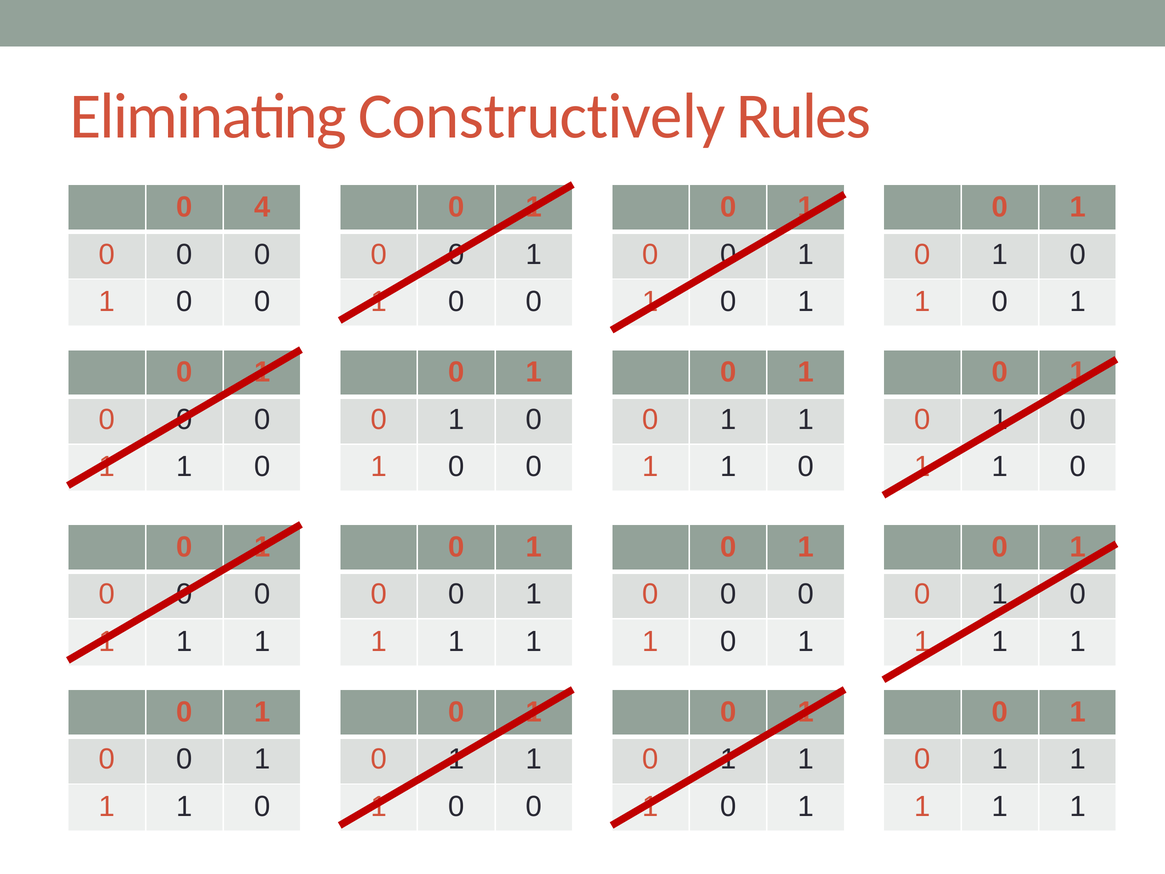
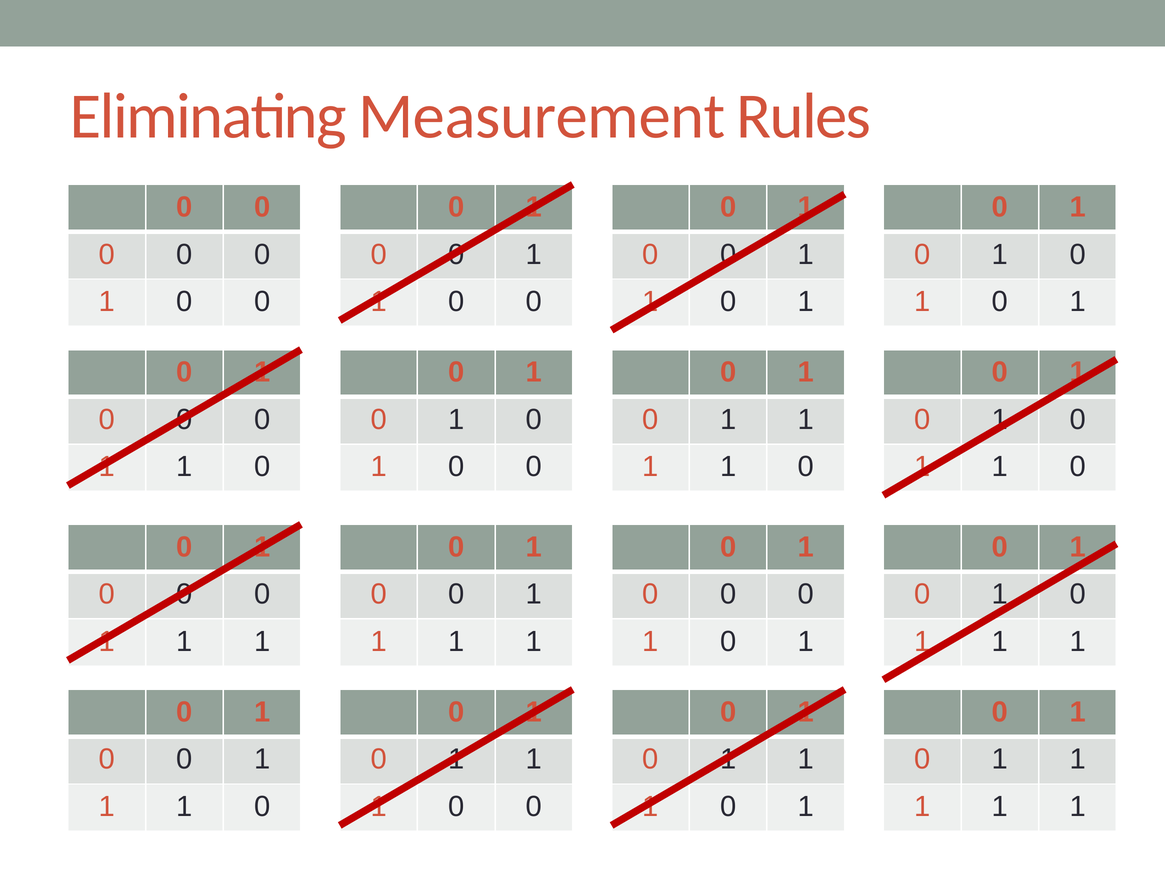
Constructively: Constructively -> Measurement
4 at (262, 207): 4 -> 0
